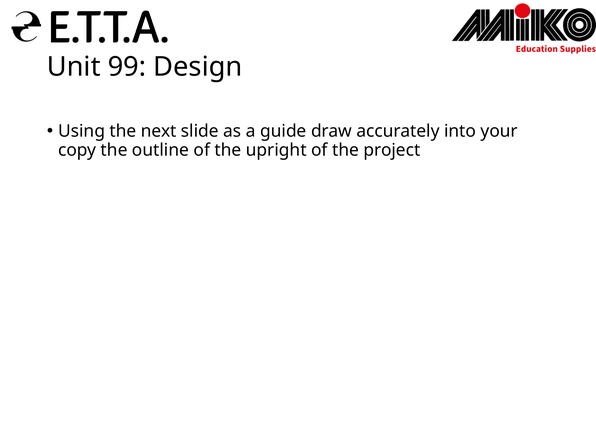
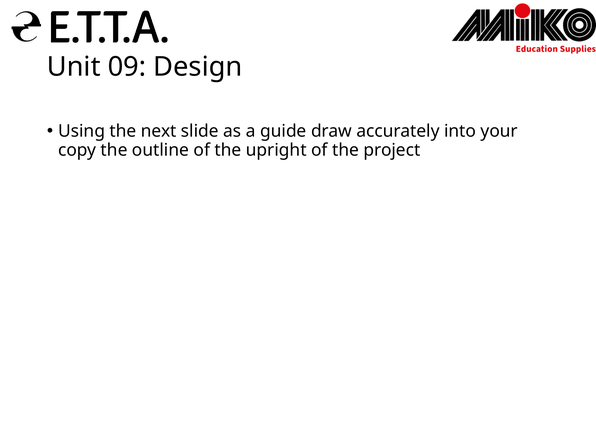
99: 99 -> 09
